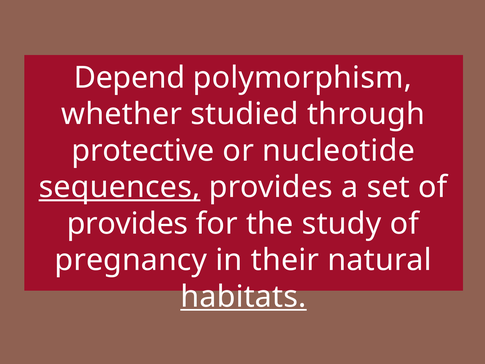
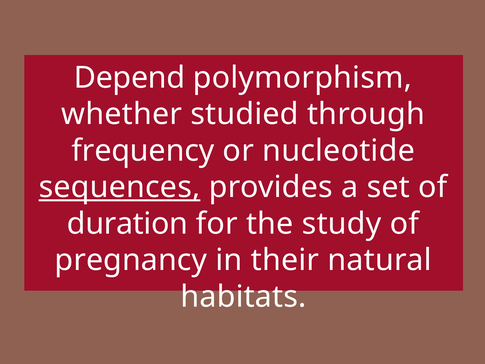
protective: protective -> frequency
provides at (127, 224): provides -> duration
habitats underline: present -> none
